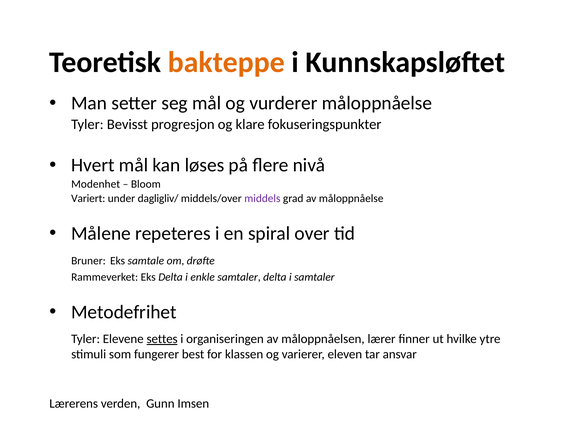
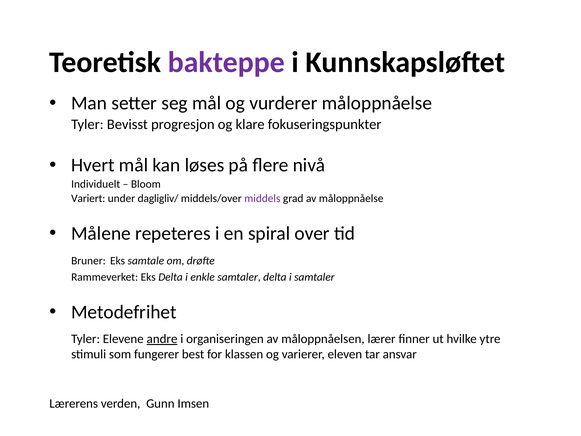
bakteppe colour: orange -> purple
Modenhet: Modenhet -> Individuelt
settes: settes -> andre
